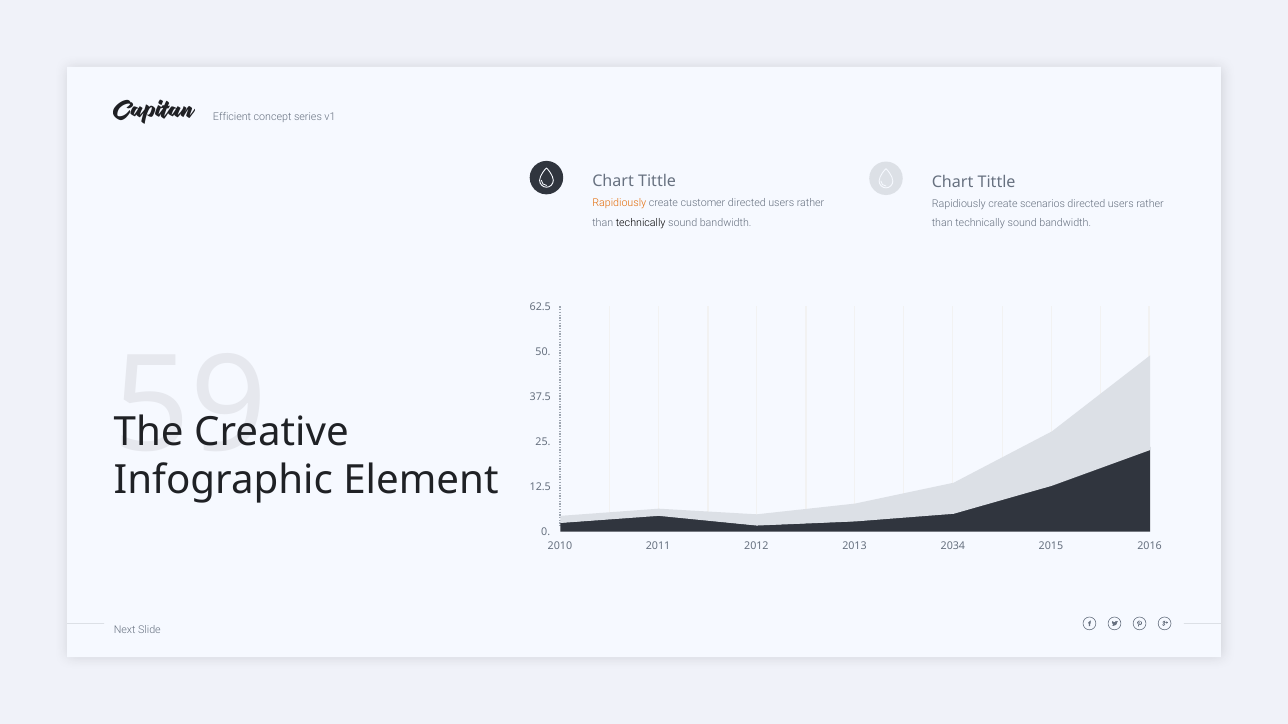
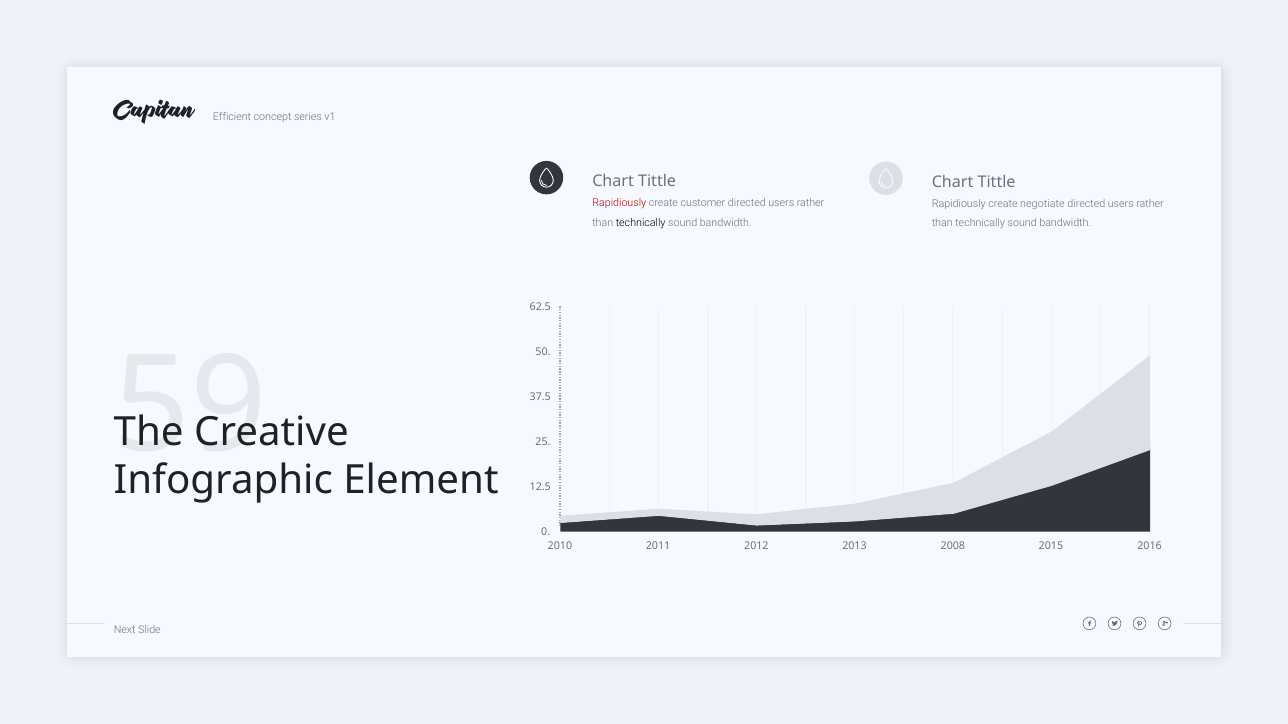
Rapidiously at (619, 204) colour: orange -> red
scenarios: scenarios -> negotiate
2034: 2034 -> 2008
